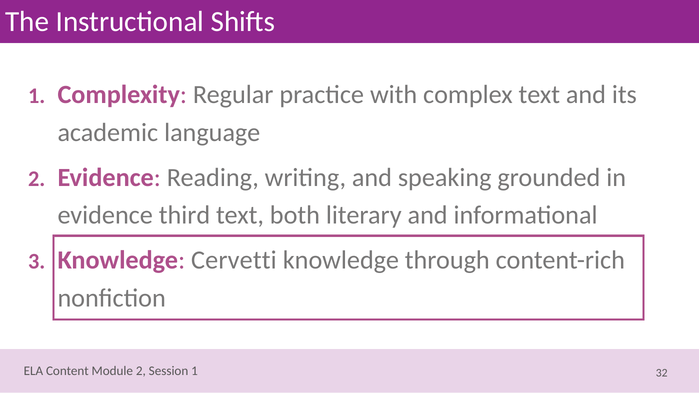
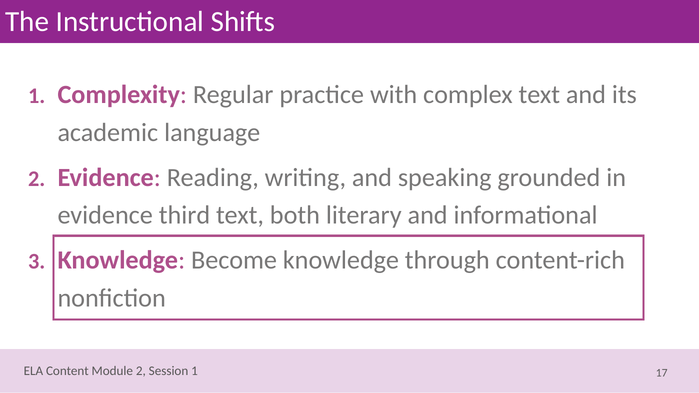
Cervetti: Cervetti -> Become
32: 32 -> 17
